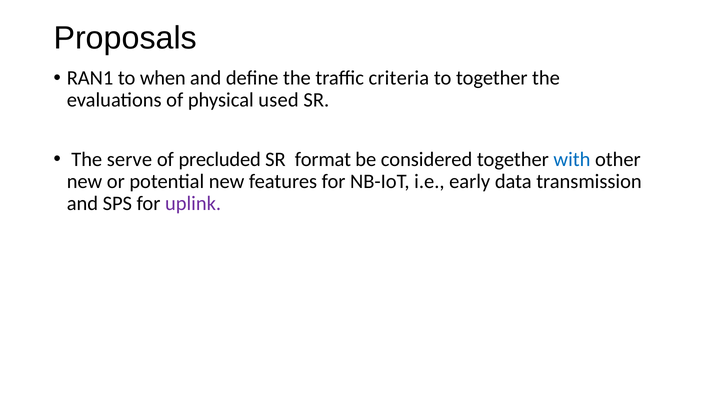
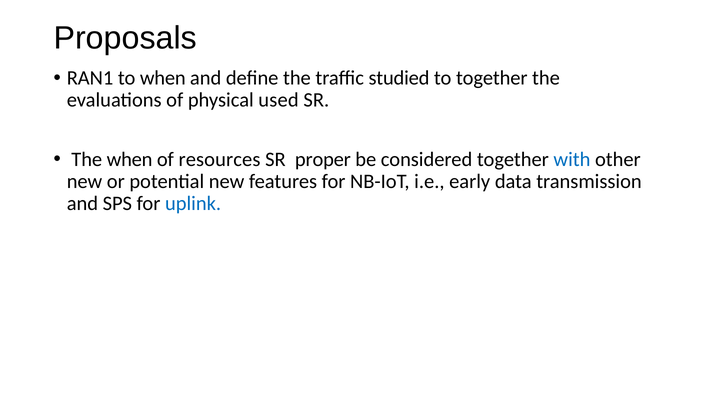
criteria: criteria -> studied
The serve: serve -> when
precluded: precluded -> resources
format: format -> proper
uplink colour: purple -> blue
